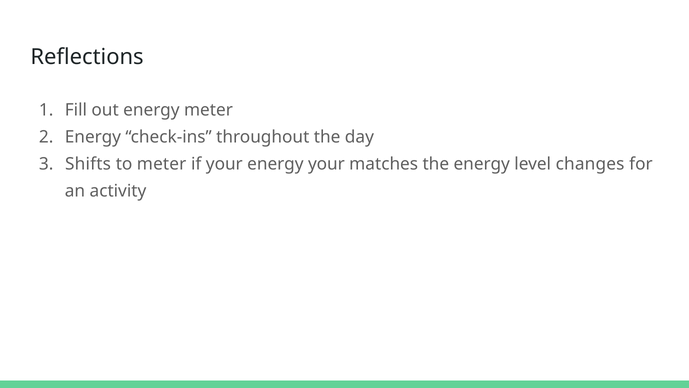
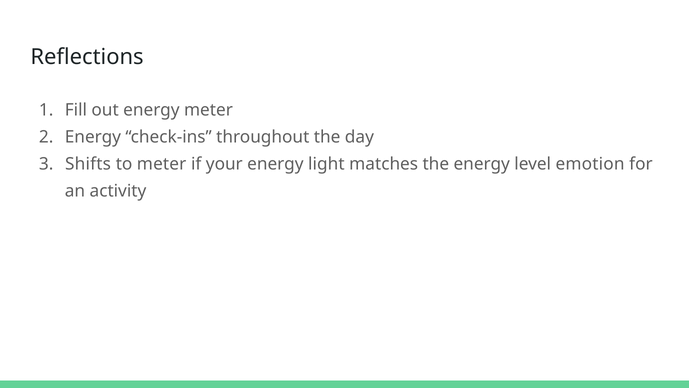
energy your: your -> light
changes: changes -> emotion
